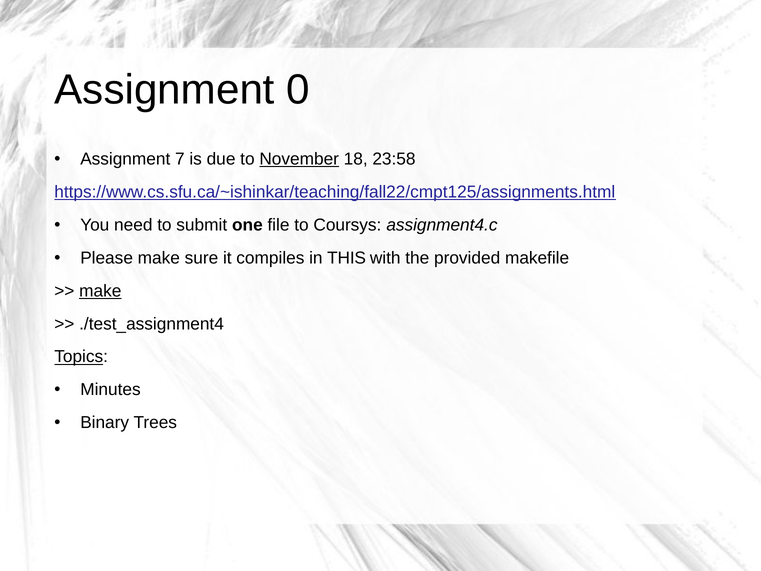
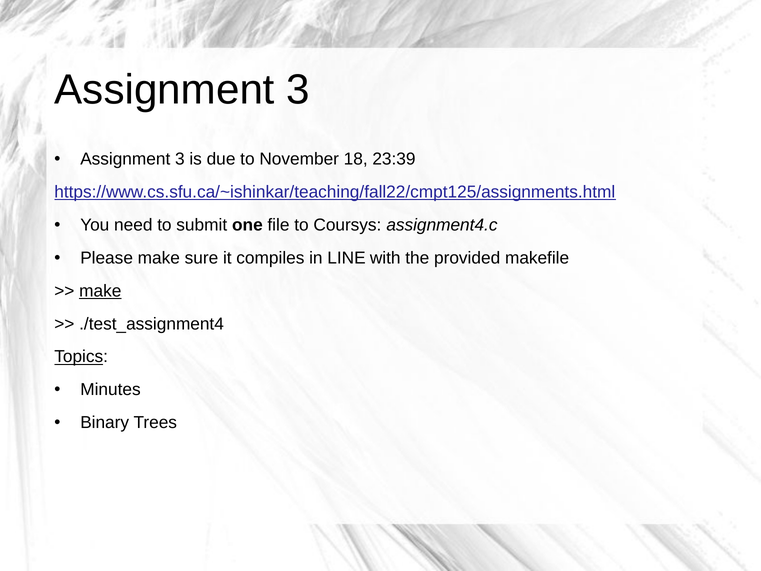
0 at (298, 90): 0 -> 3
7 at (180, 159): 7 -> 3
November underline: present -> none
23:58: 23:58 -> 23:39
THIS: THIS -> LINE
